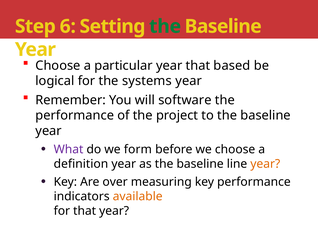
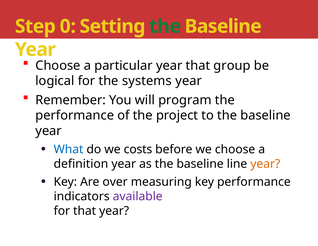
6: 6 -> 0
based: based -> group
software: software -> program
What colour: purple -> blue
form: form -> costs
available colour: orange -> purple
